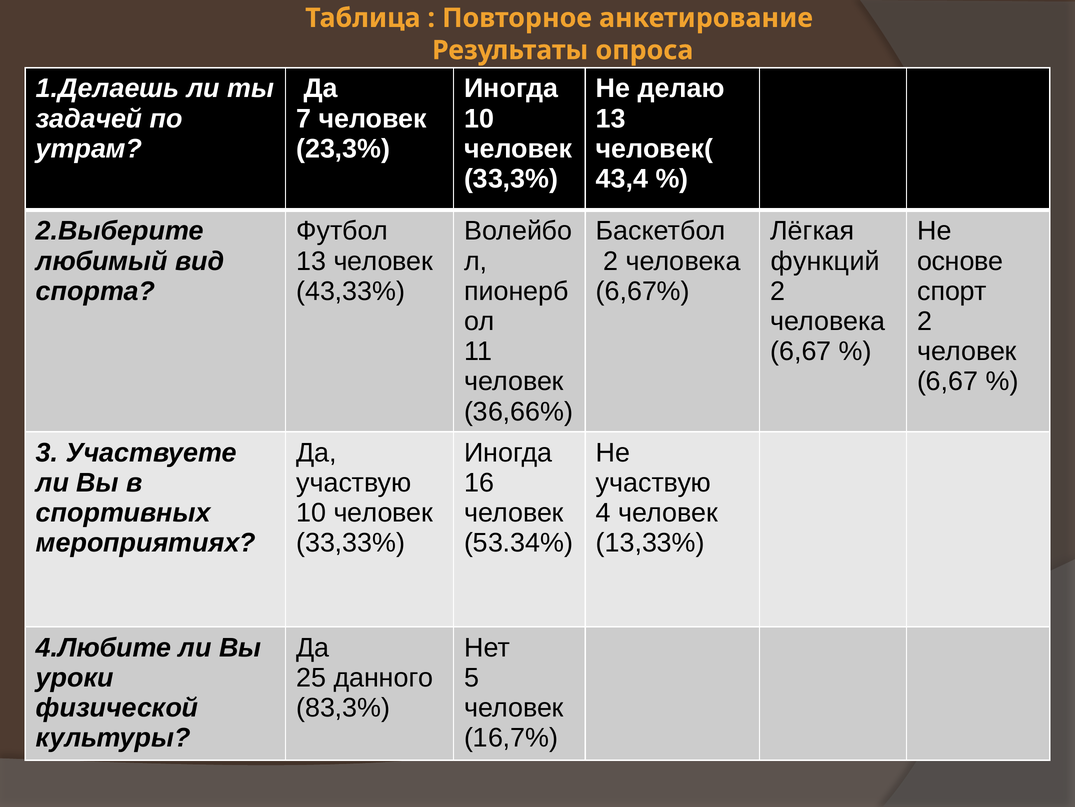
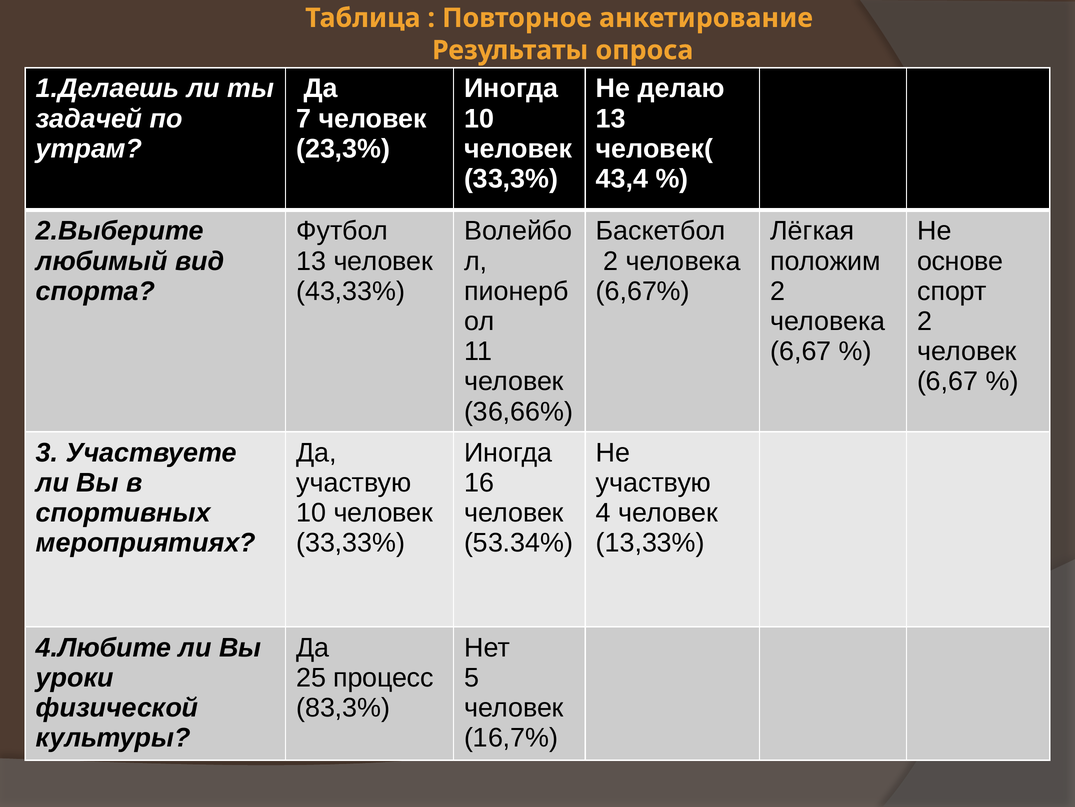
функций: функций -> положим
данного: данного -> процесс
